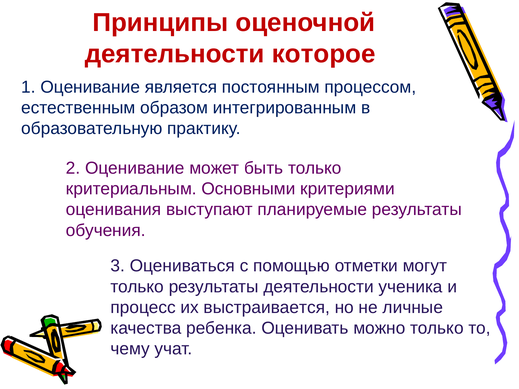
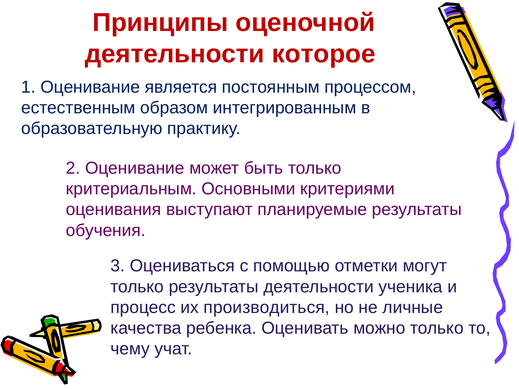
выстраивается: выстраивается -> производиться
